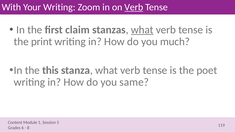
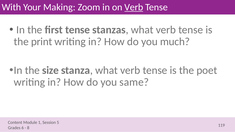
Your Writing: Writing -> Making
first claim: claim -> tense
what at (142, 30) underline: present -> none
this: this -> size
